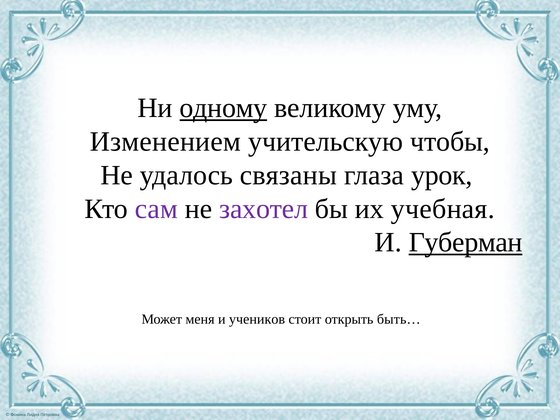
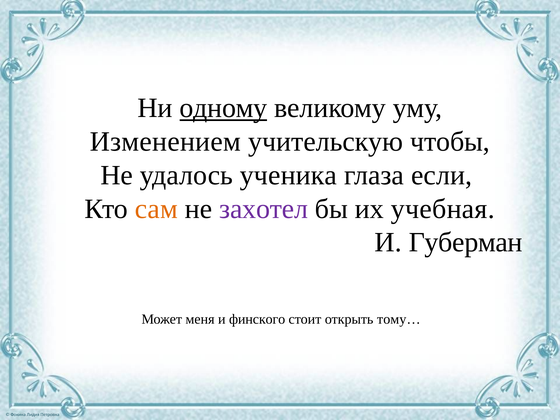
связаны: связаны -> ученика
урок: урок -> если
сам colour: purple -> orange
Губерман underline: present -> none
учеников: учеников -> финского
быть…: быть… -> тому…
